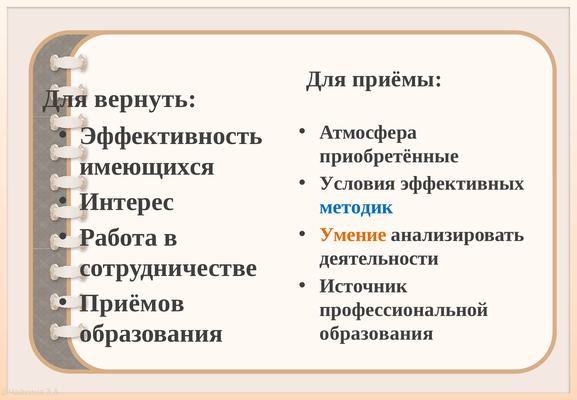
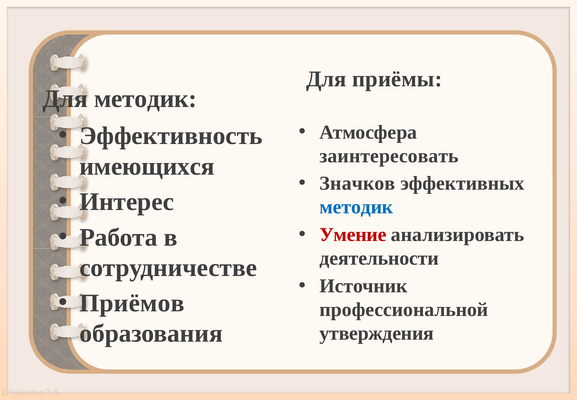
Для вернуть: вернуть -> методик
приобретённые: приобретённые -> заинтересовать
Условия: Условия -> Значков
Умение colour: orange -> red
образования at (377, 334): образования -> утверждения
